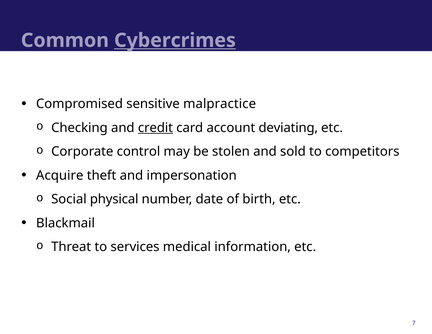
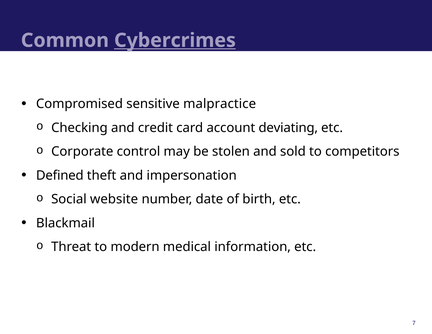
credit underline: present -> none
Acquire: Acquire -> Defined
physical: physical -> website
services: services -> modern
